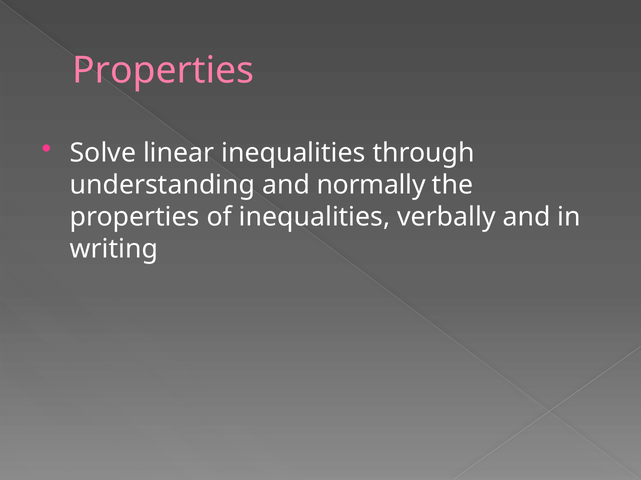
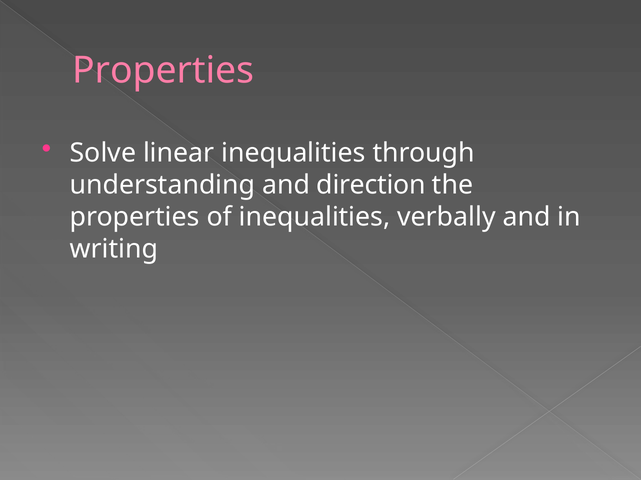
normally: normally -> direction
